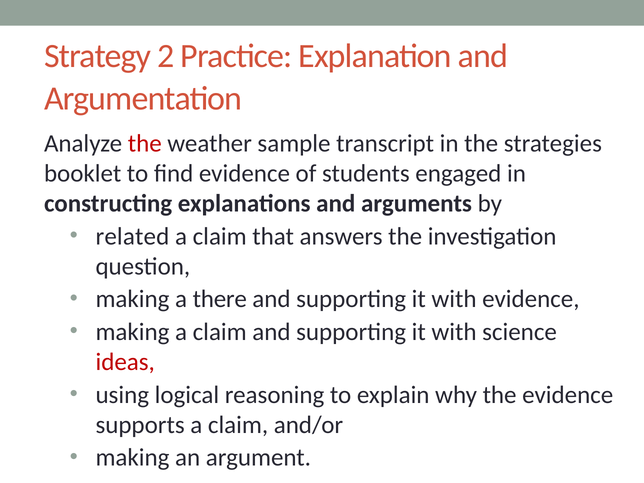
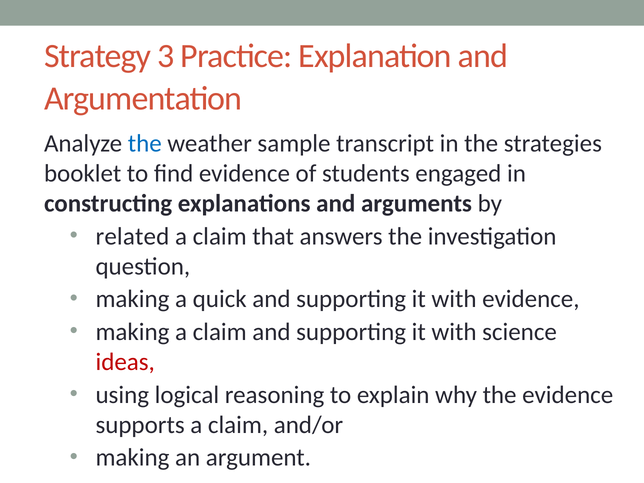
2: 2 -> 3
the at (145, 143) colour: red -> blue
there: there -> quick
